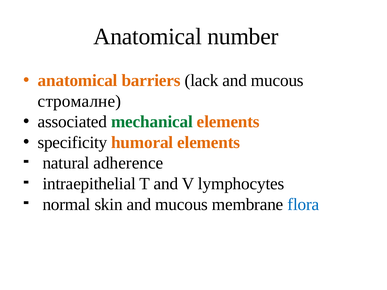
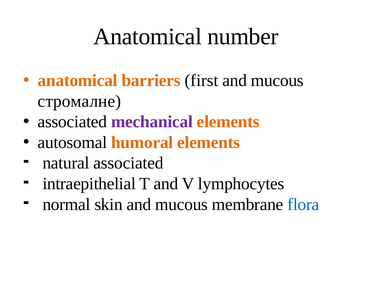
lack: lack -> first
mechanical colour: green -> purple
specificity: specificity -> autosomal
natural adherence: adherence -> associated
